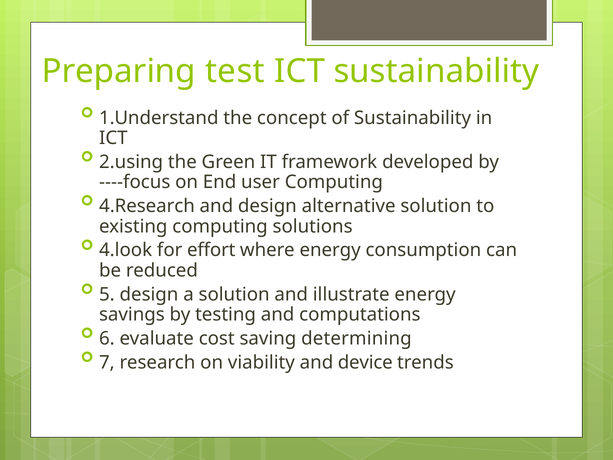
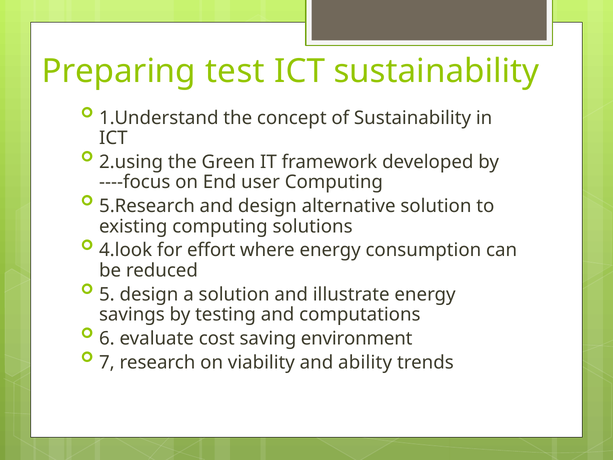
4.Research: 4.Research -> 5.Research
determining: determining -> environment
device: device -> ability
